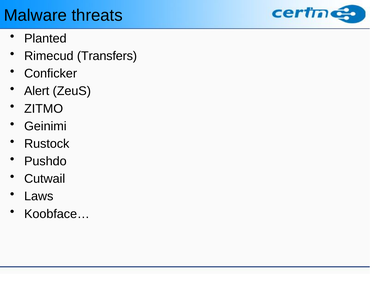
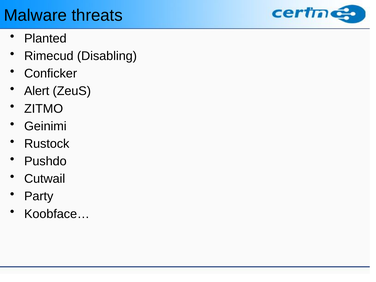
Transfers: Transfers -> Disabling
Laws: Laws -> Party
